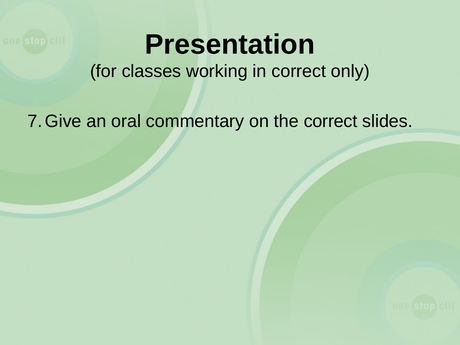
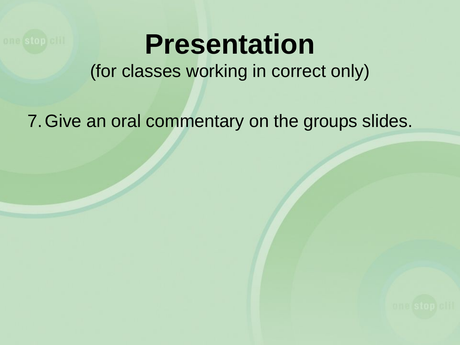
the correct: correct -> groups
